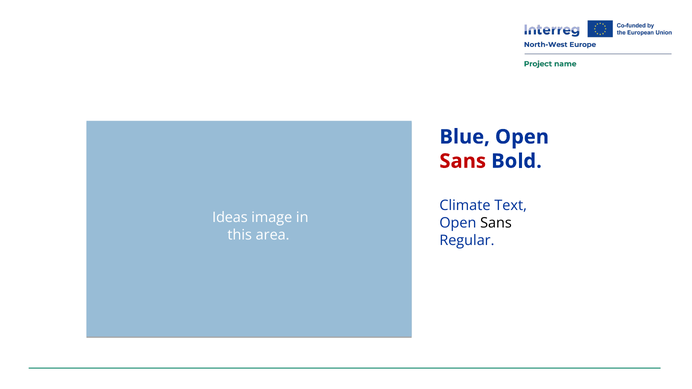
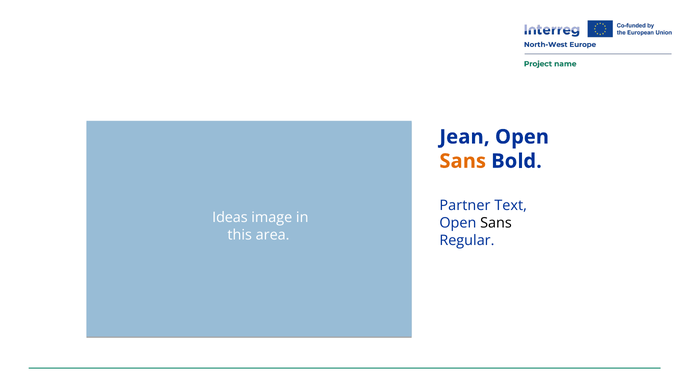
Blue: Blue -> Jean
Sans at (463, 161) colour: red -> orange
Climate: Climate -> Partner
